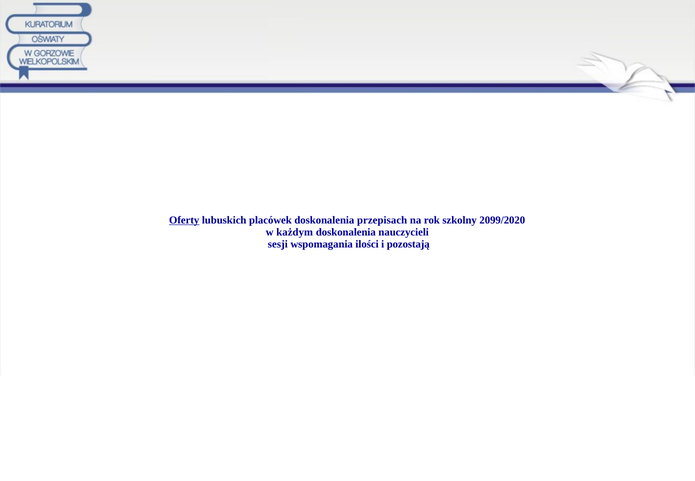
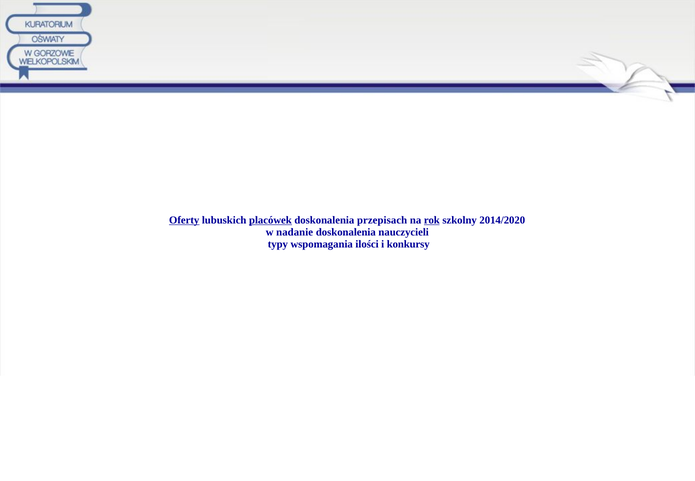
placówek underline: none -> present
rok underline: none -> present
2099/2020: 2099/2020 -> 2014/2020
każdym: każdym -> nadanie
sesji: sesji -> typy
pozostają: pozostają -> konkursy
